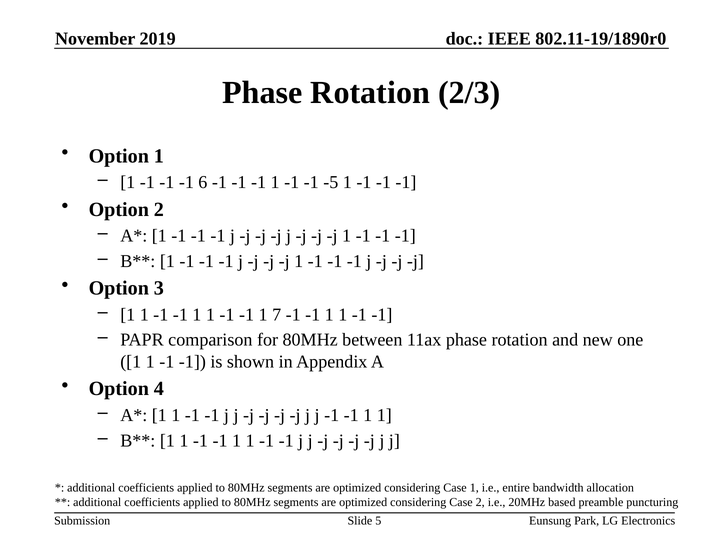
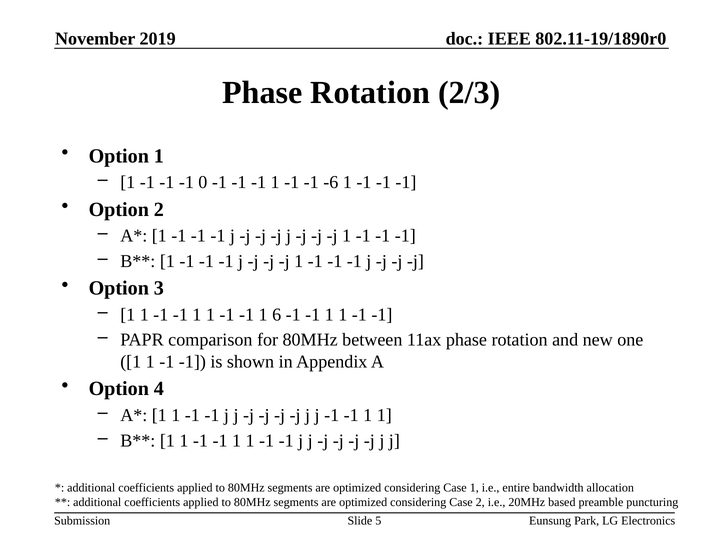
6: 6 -> 0
-5: -5 -> -6
7: 7 -> 6
